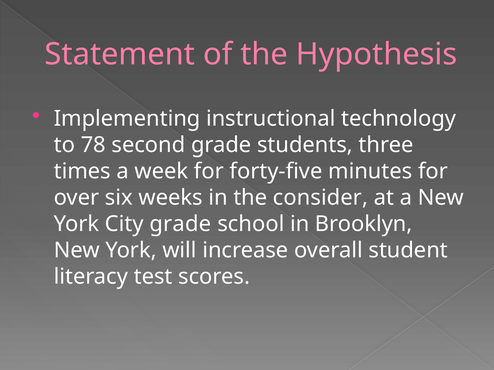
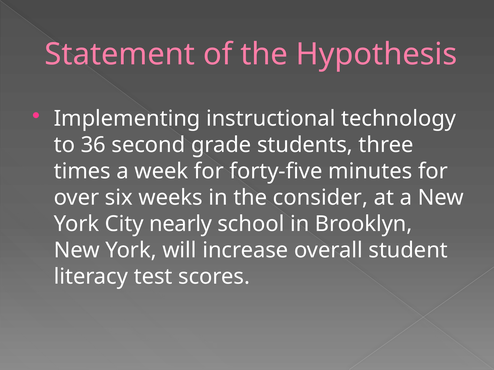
78: 78 -> 36
City grade: grade -> nearly
